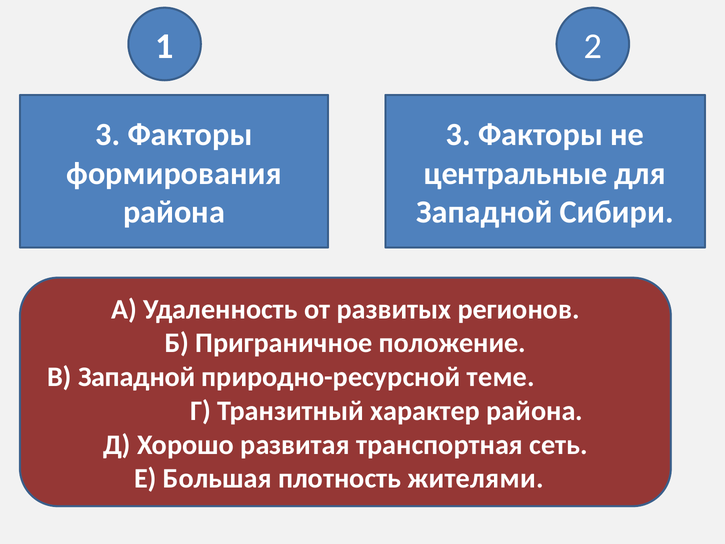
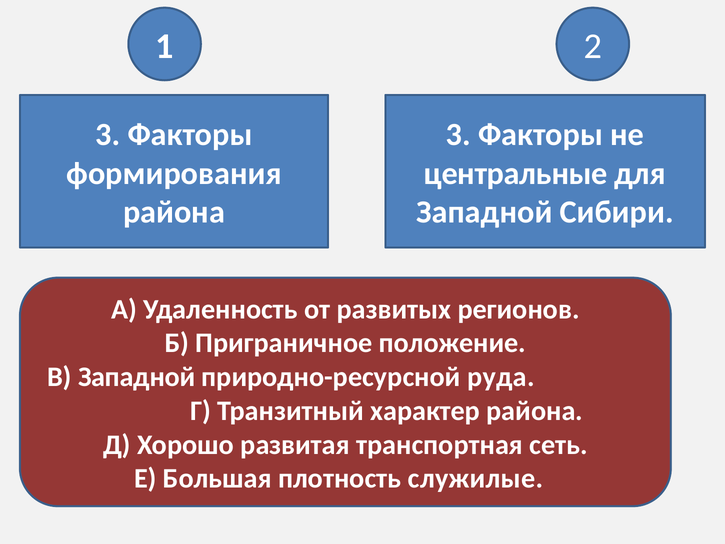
теме: теме -> руда
жителями: жителями -> служилые
